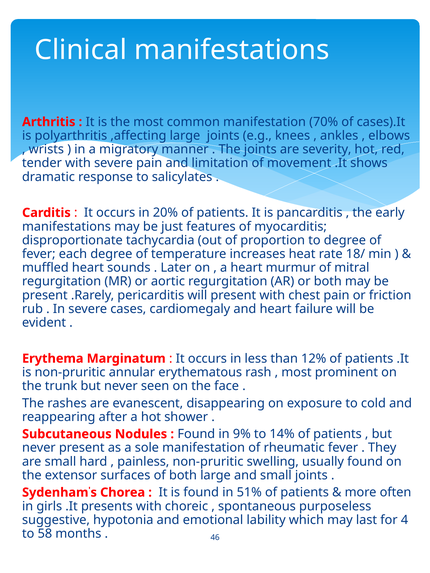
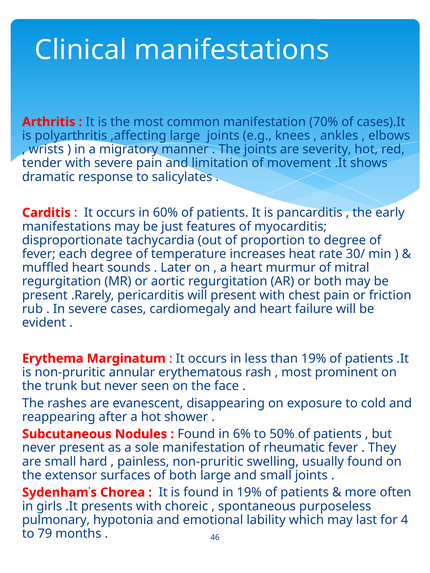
20%: 20% -> 60%
18/: 18/ -> 30/
than 12%: 12% -> 19%
9%: 9% -> 6%
14%: 14% -> 50%
in 51%: 51% -> 19%
suggestive: suggestive -> pulmonary
58: 58 -> 79
